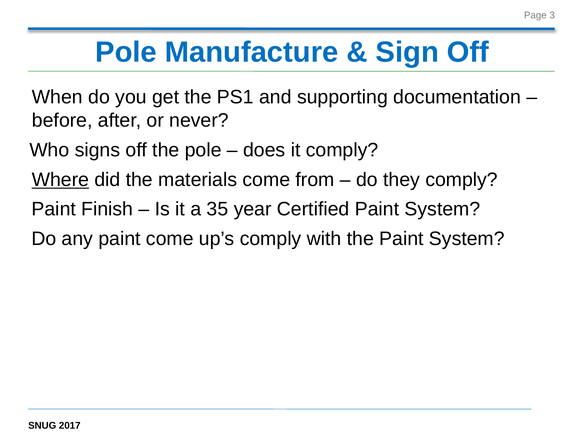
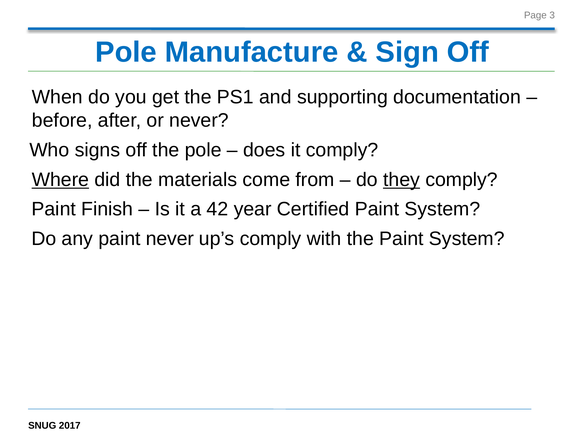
they underline: none -> present
35: 35 -> 42
paint come: come -> never
